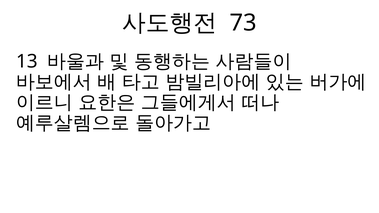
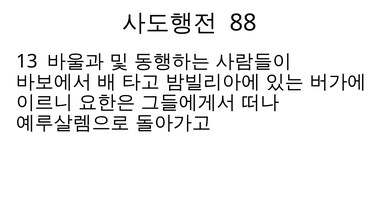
73: 73 -> 88
